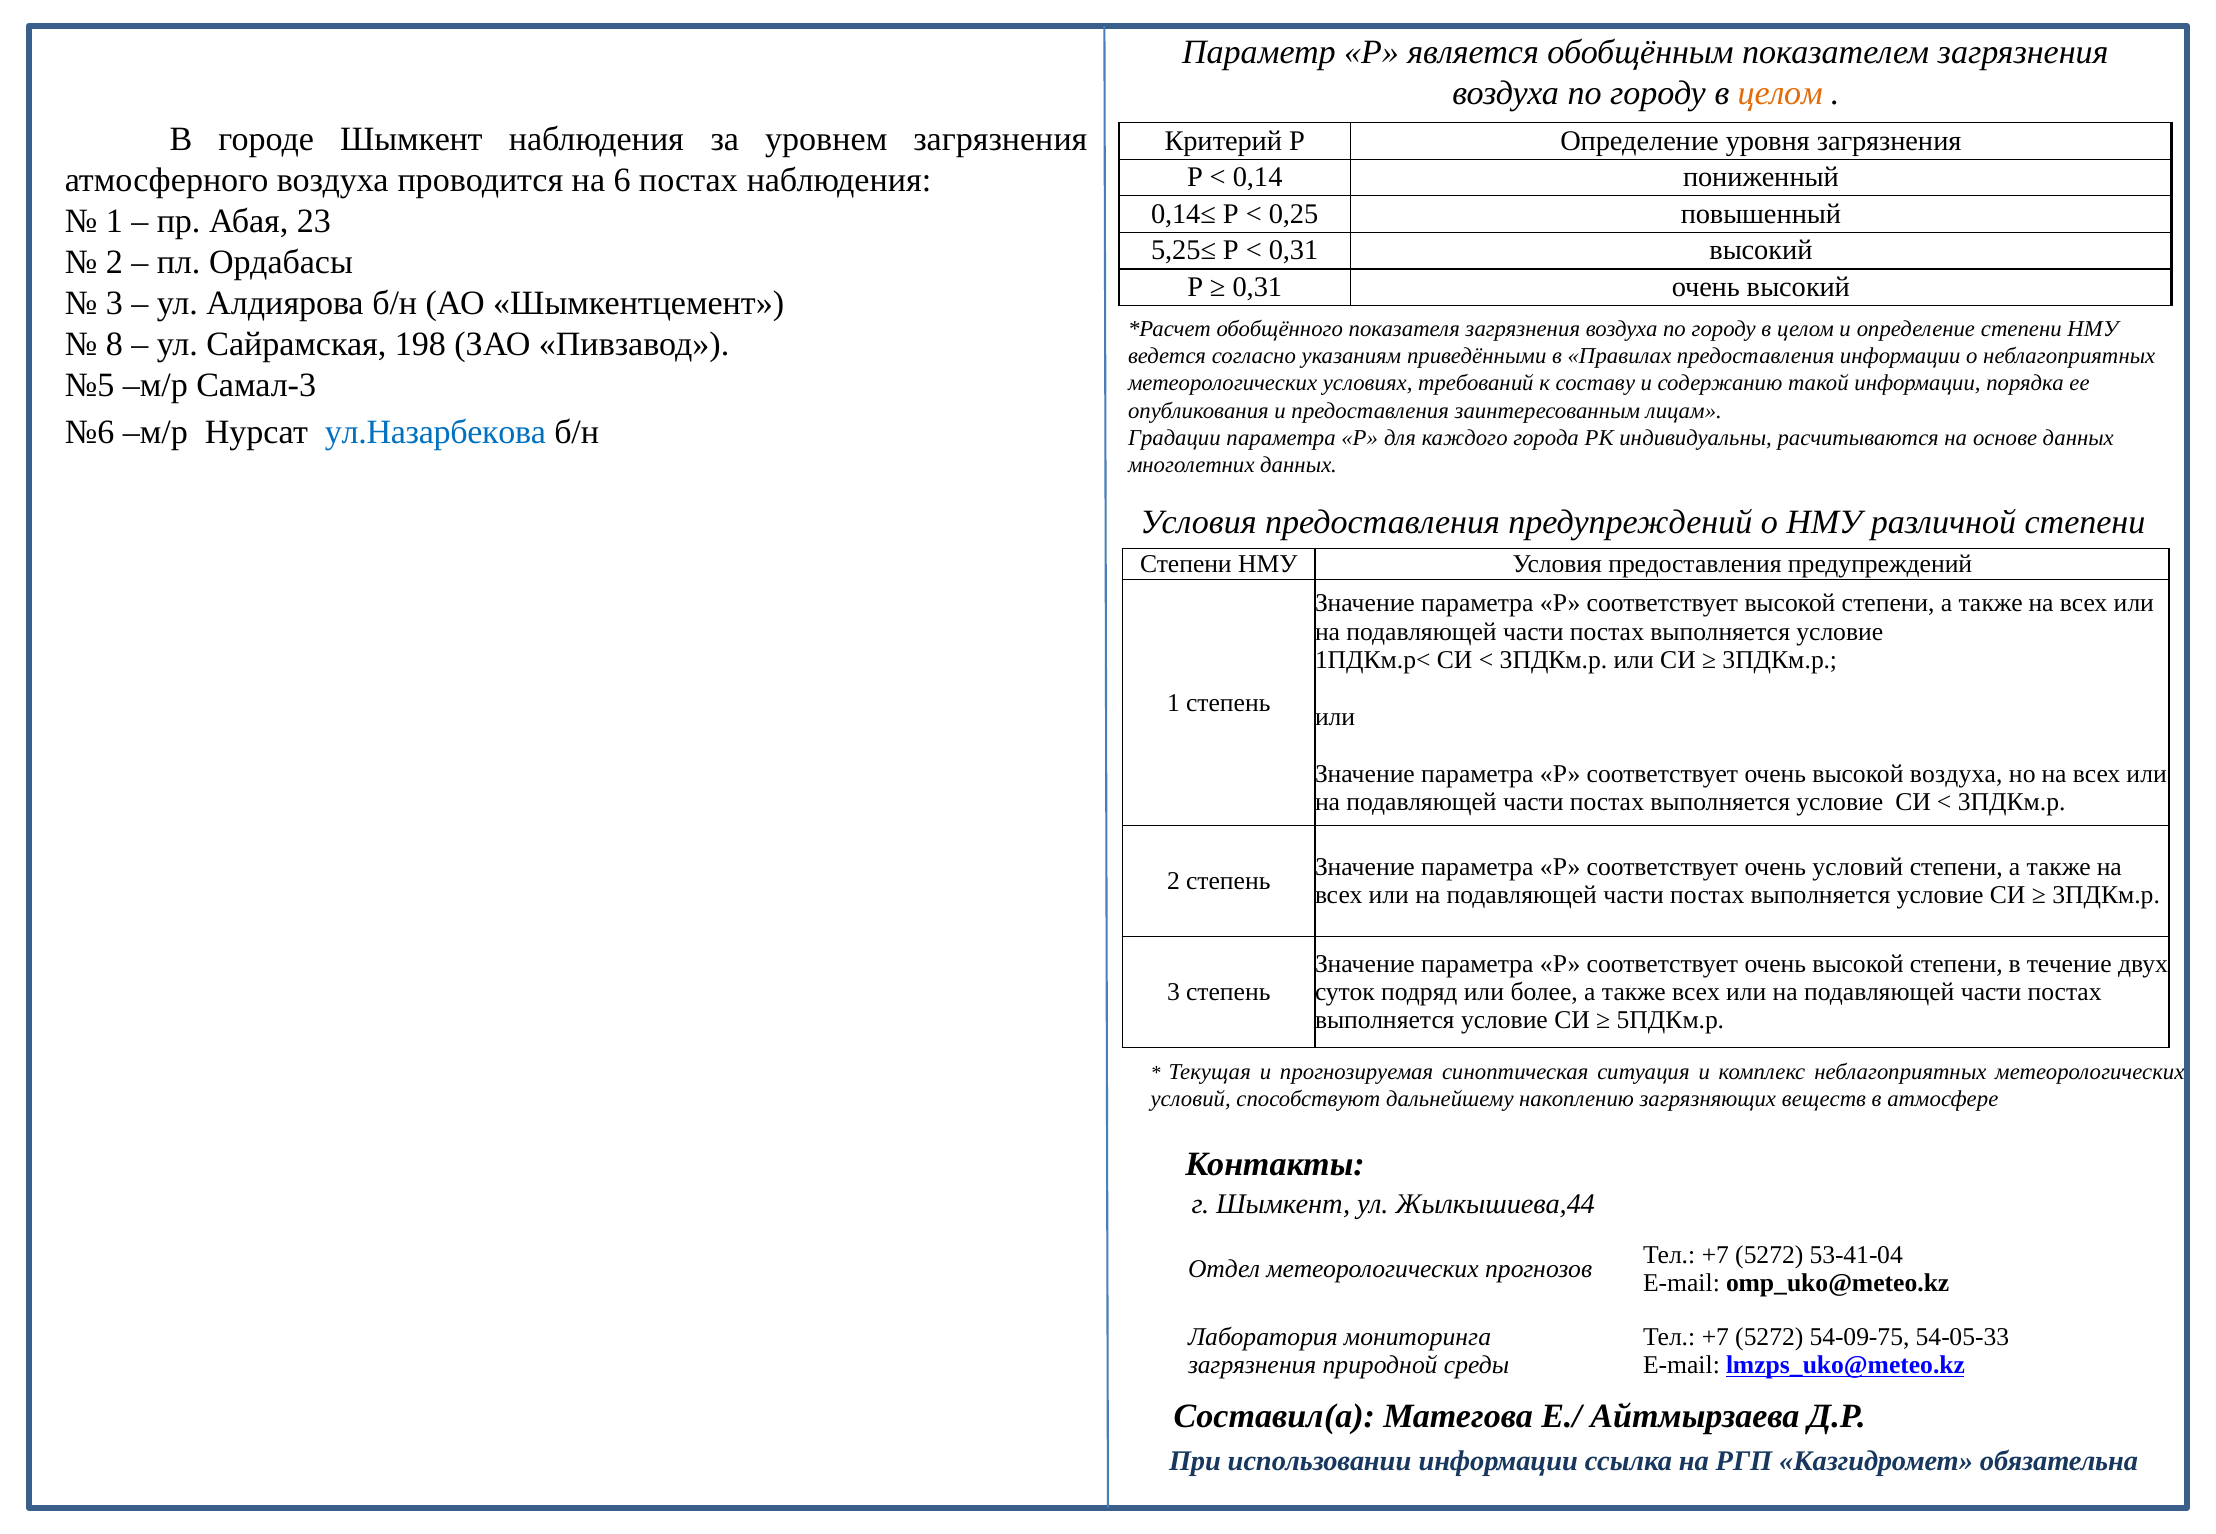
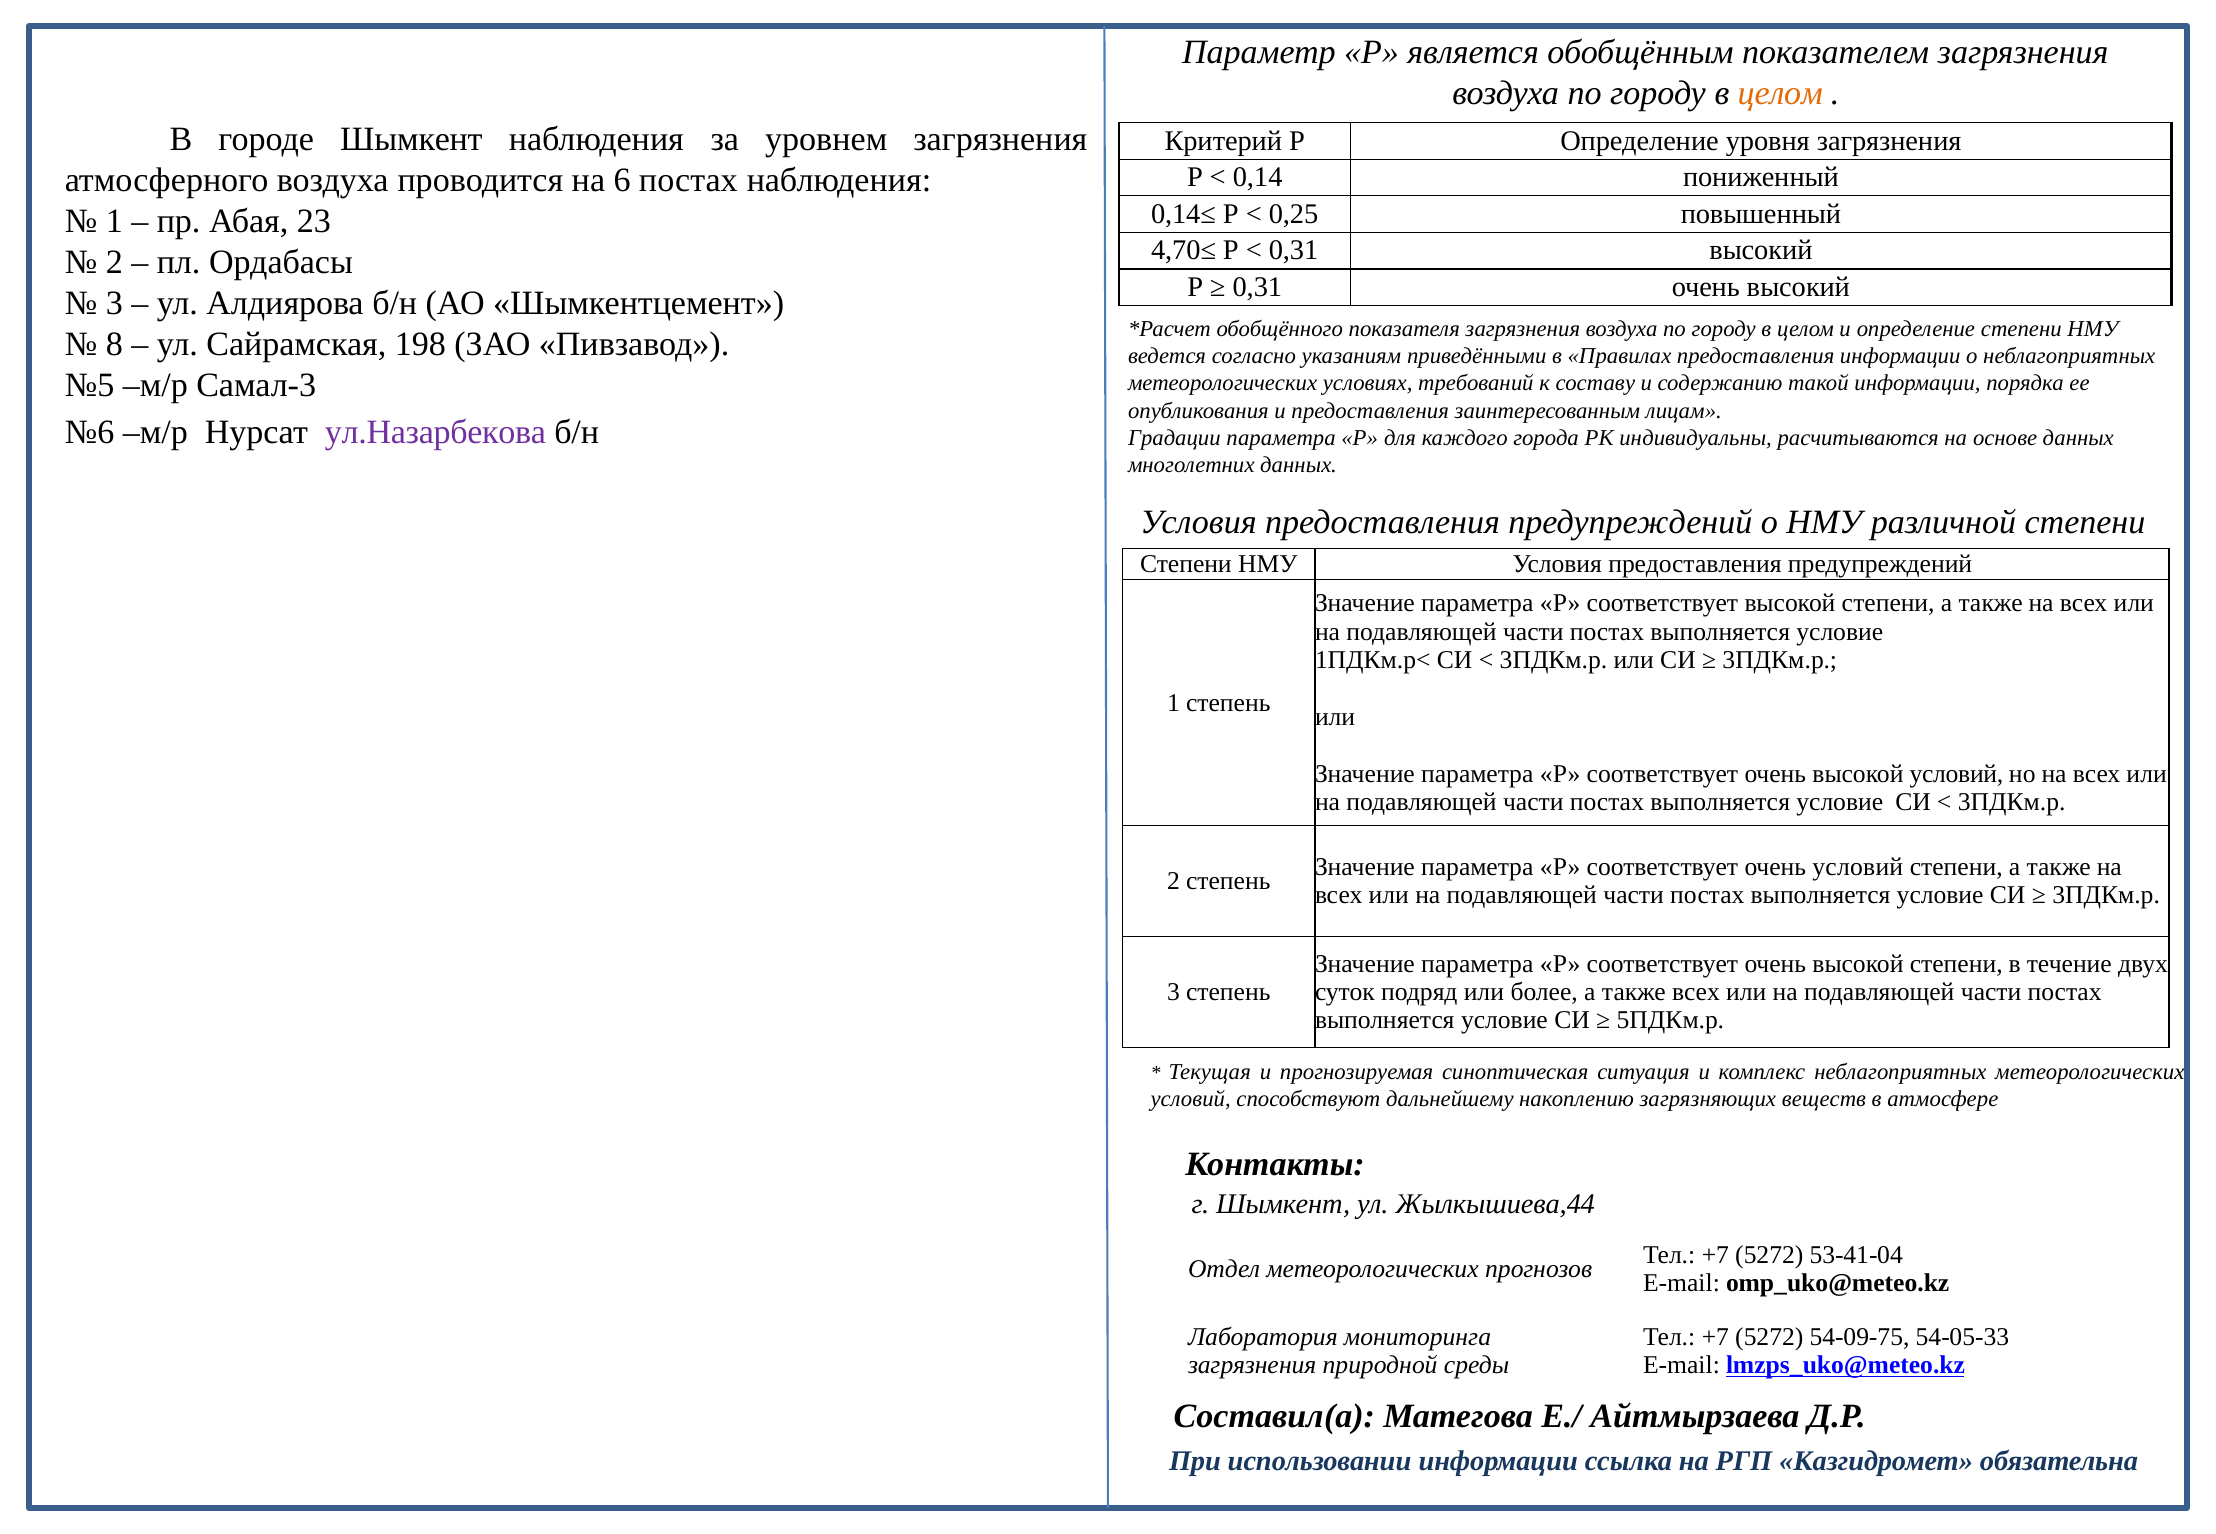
5,25≤: 5,25≤ -> 4,70≤
ул.Назарбекова colour: blue -> purple
высокой воздуха: воздуха -> условий
